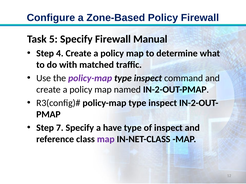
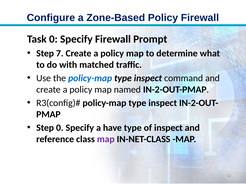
Task 5: 5 -> 0
Manual: Manual -> Prompt
4: 4 -> 7
policy-map at (90, 78) colour: purple -> blue
Step 7: 7 -> 0
